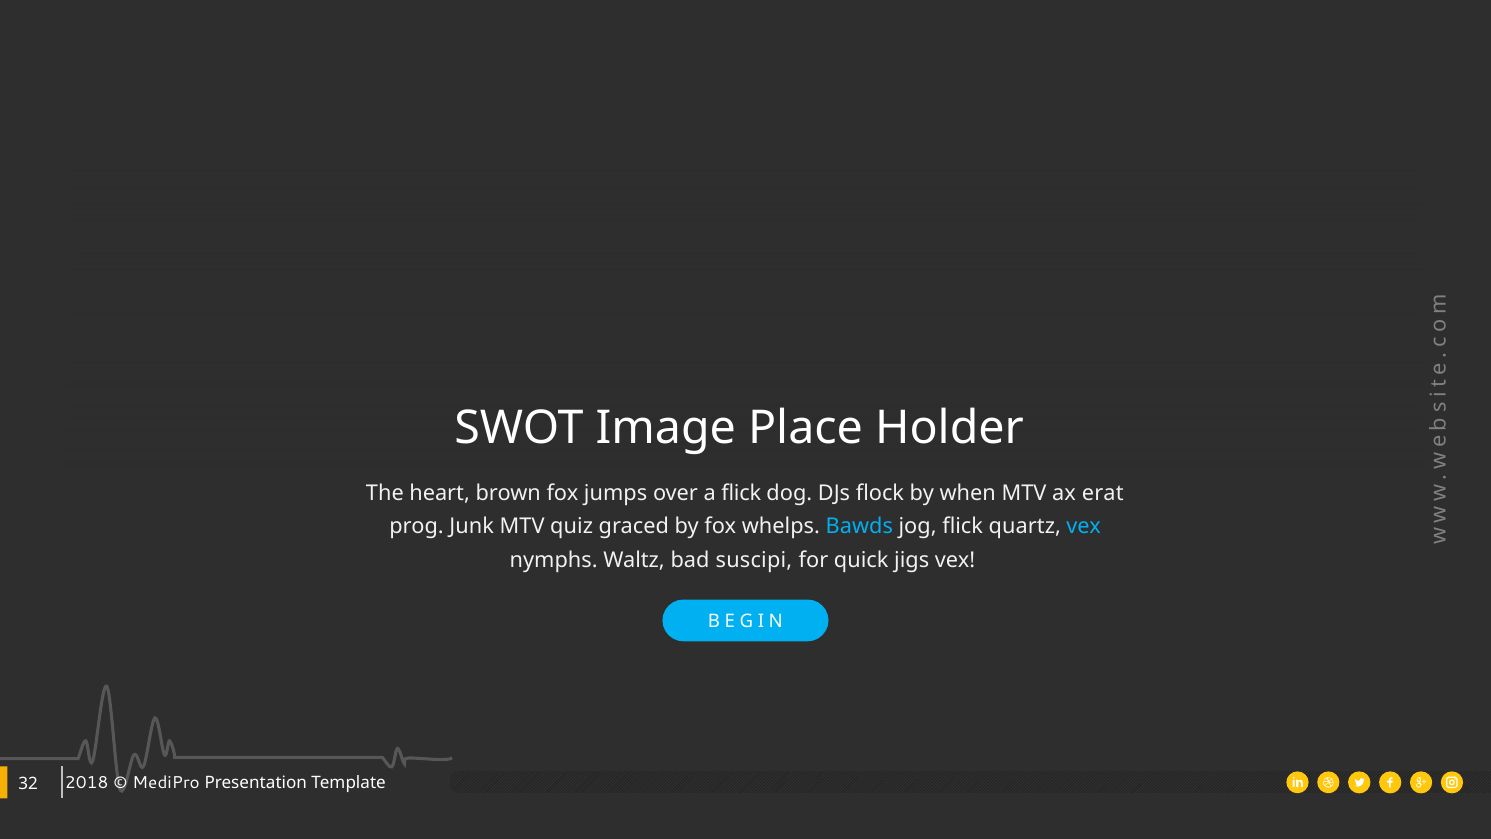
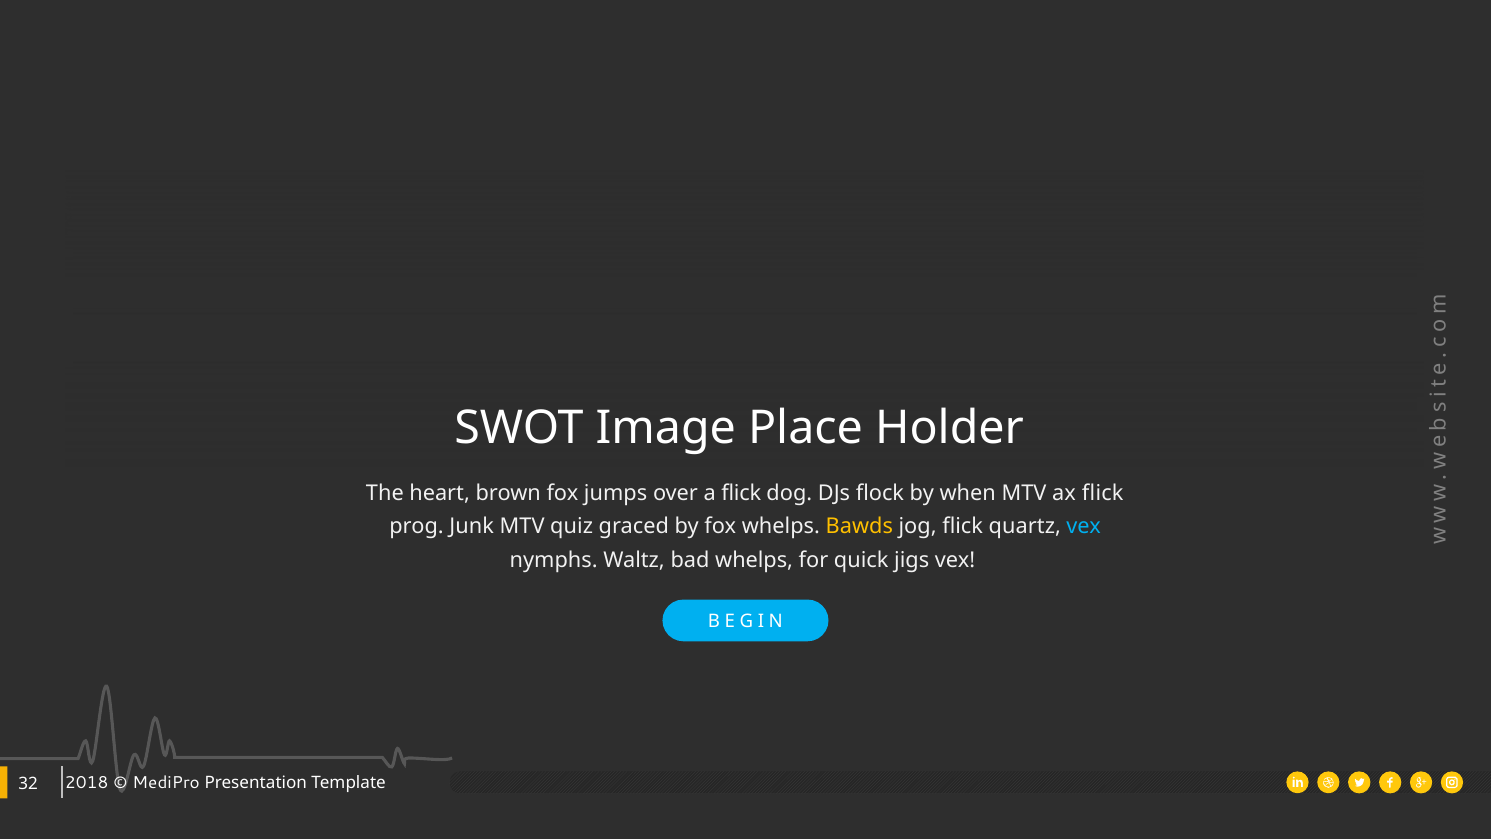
ax erat: erat -> flick
Bawds colour: light blue -> yellow
bad suscipi: suscipi -> whelps
